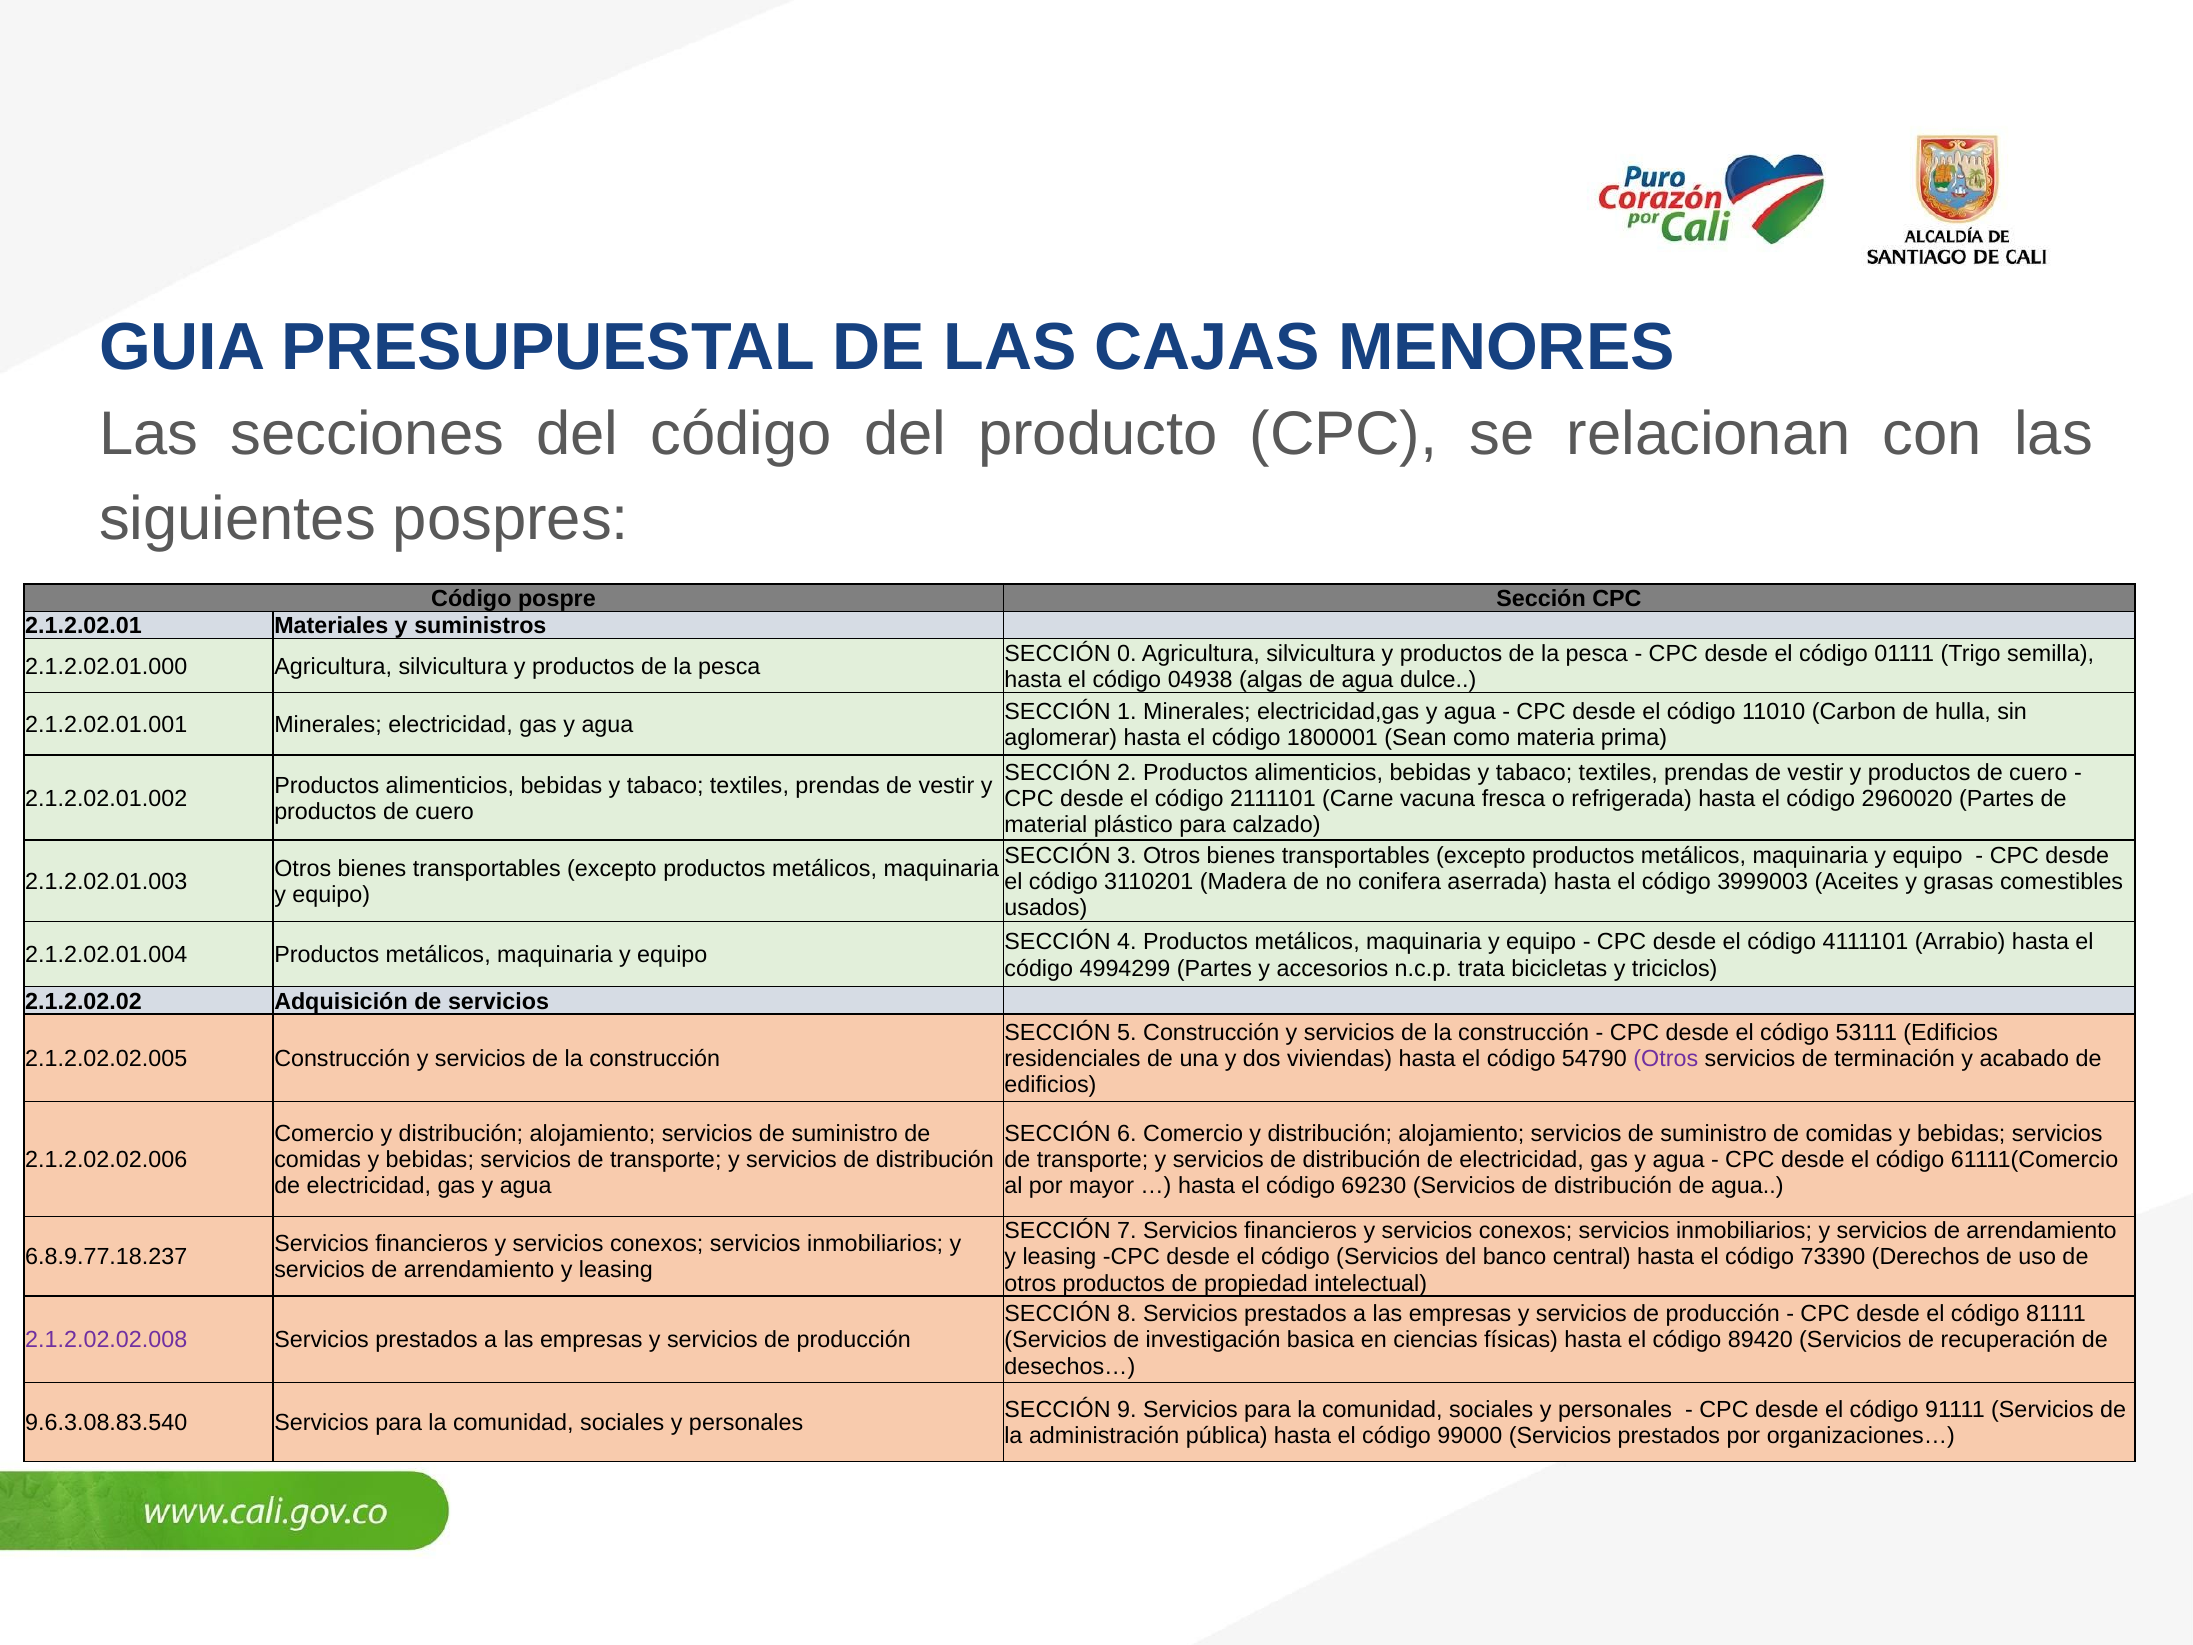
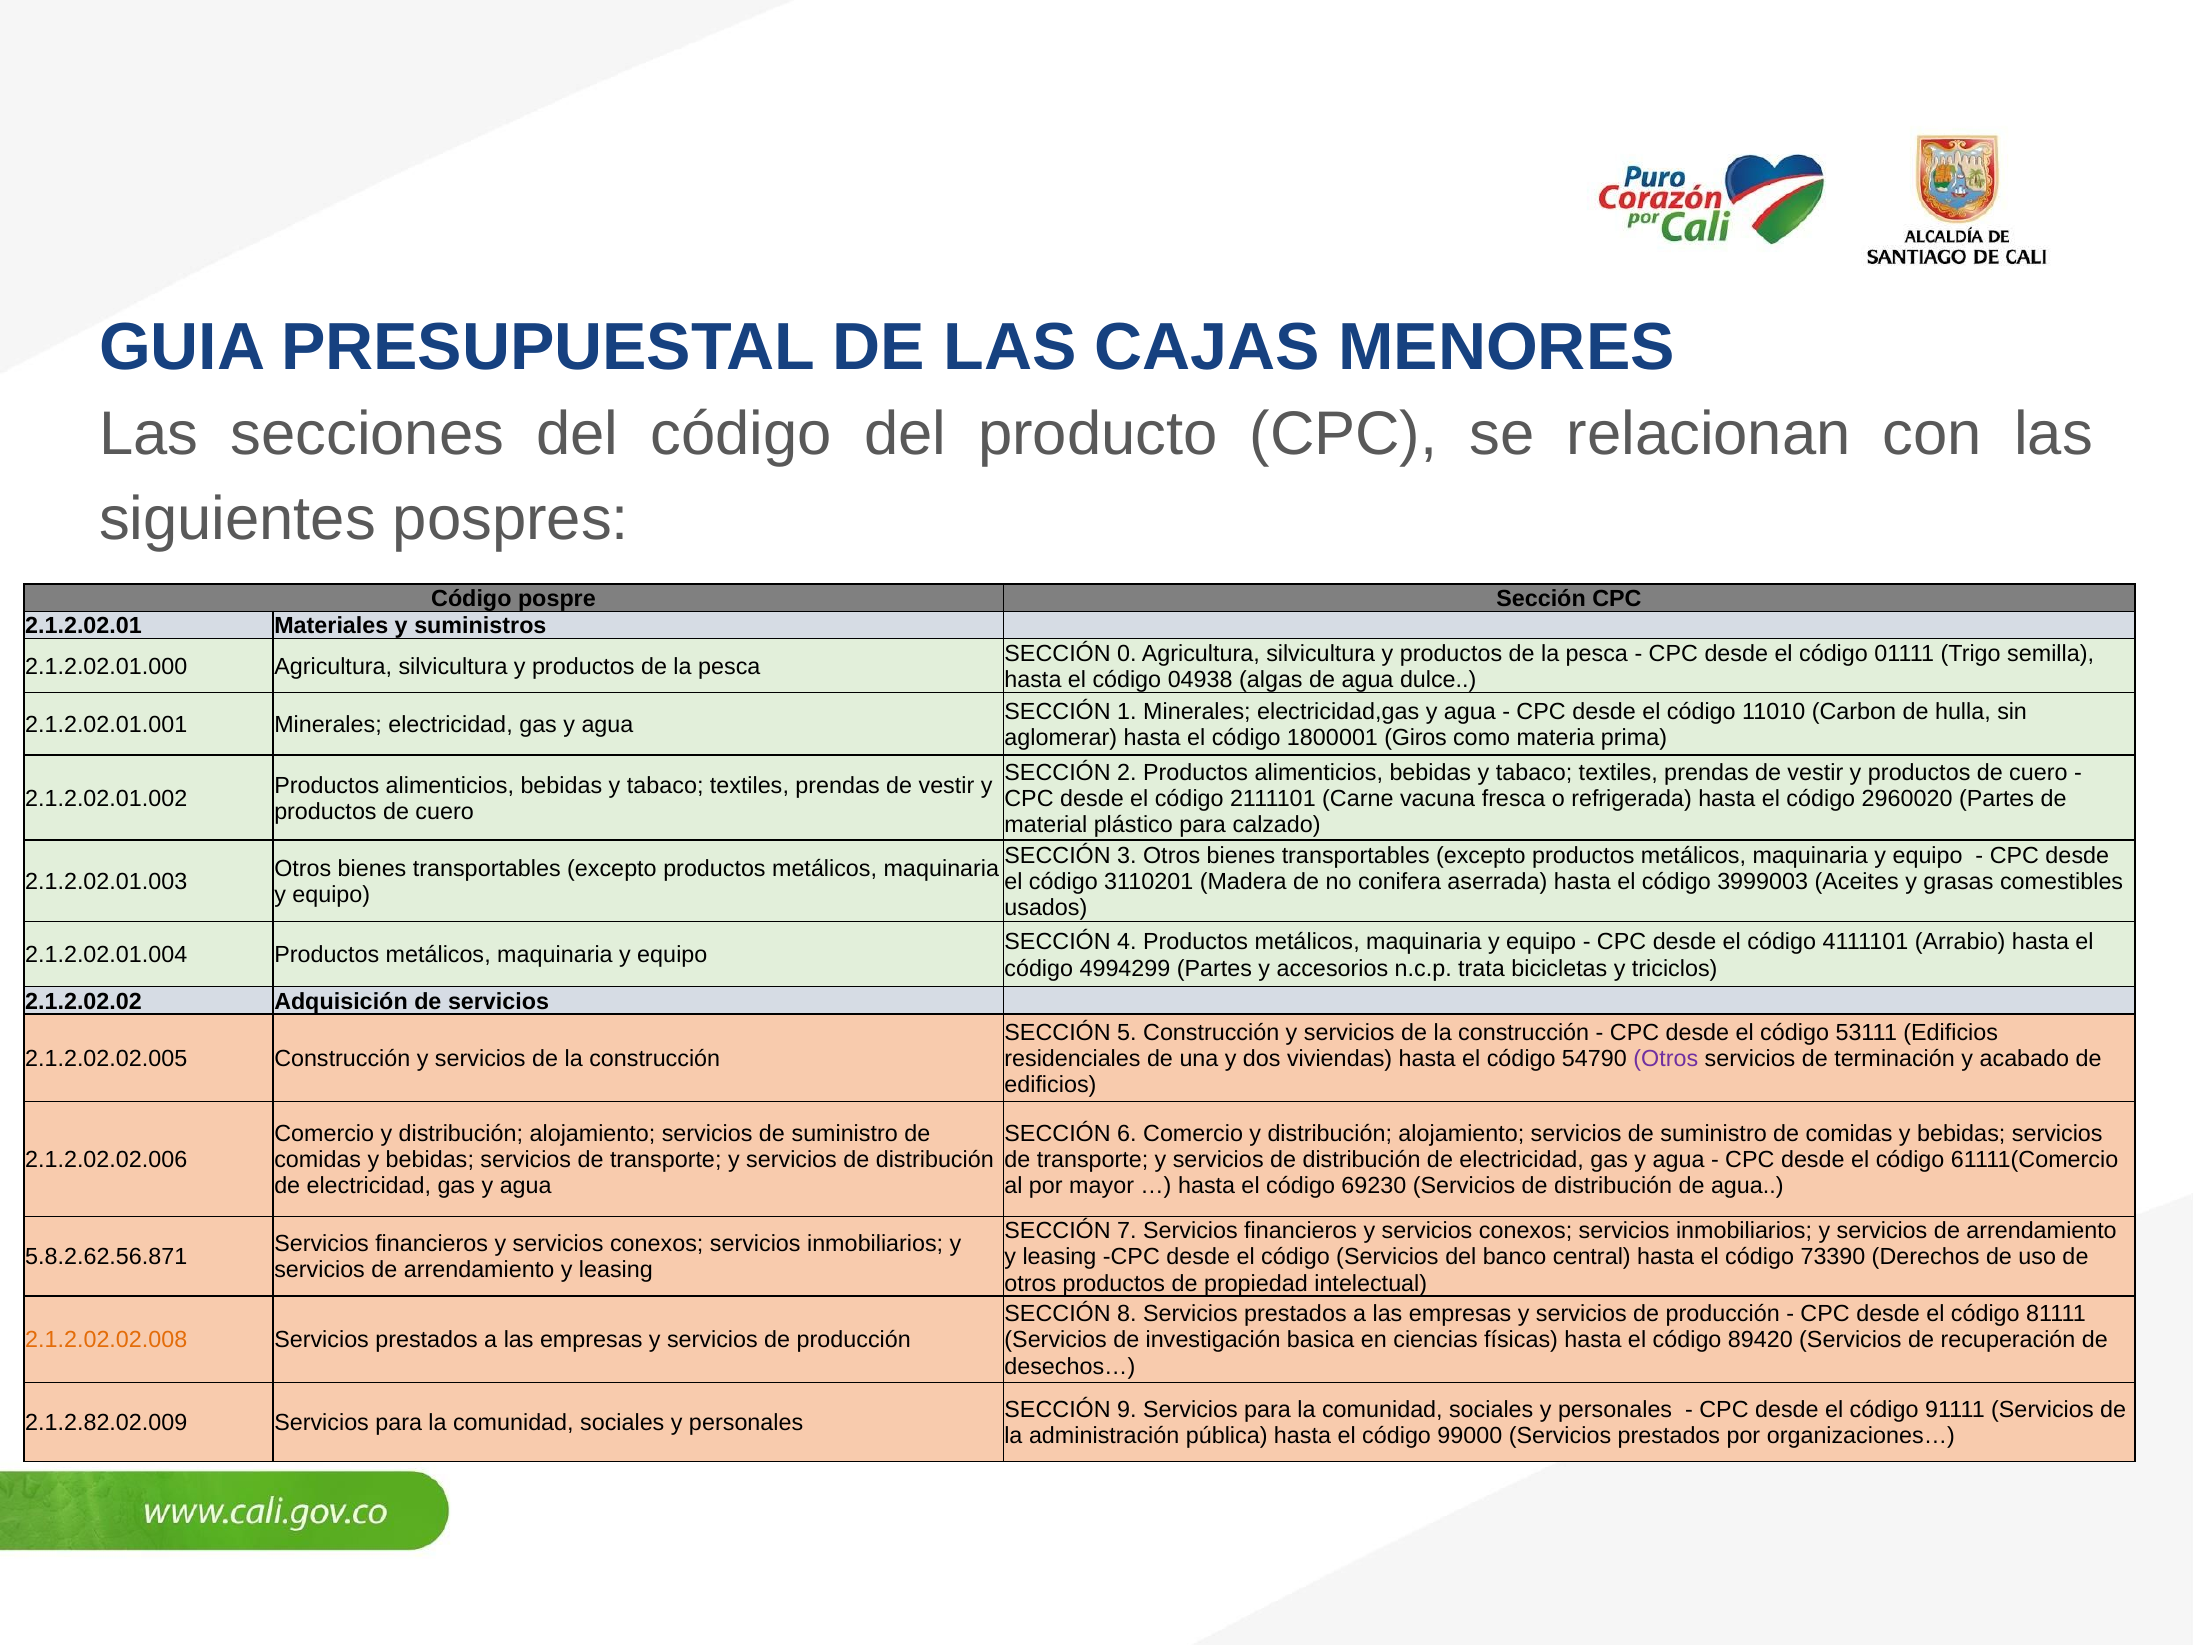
Sean: Sean -> Giros
6.8.9.77.18.237: 6.8.9.77.18.237 -> 5.8.2.62.56.871
2.1.2.02.02.008 colour: purple -> orange
9.6.3.08.83.540: 9.6.3.08.83.540 -> 2.1.2.82.02.009
